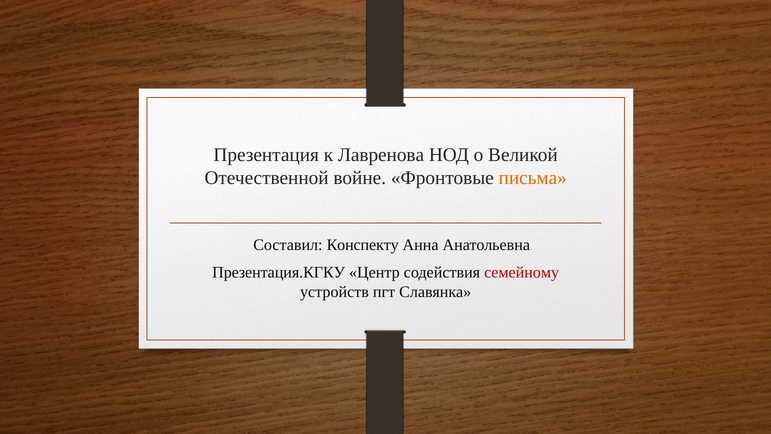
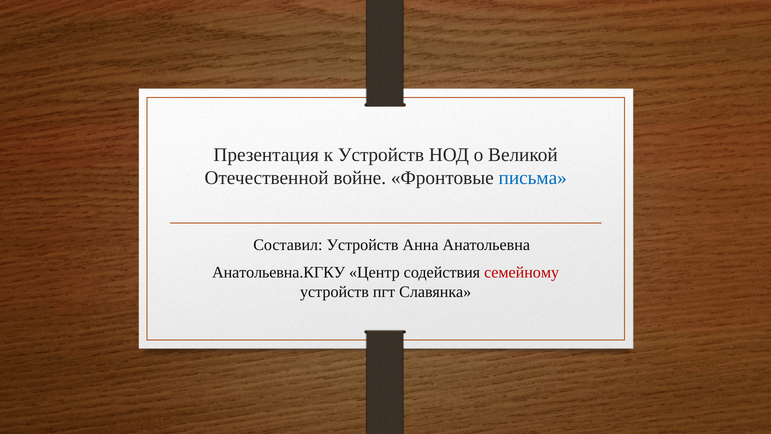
к Лавренова: Лавренова -> Устройств
письма colour: orange -> blue
Составил Конспекту: Конспекту -> Устройств
Презентация.КГКУ: Презентация.КГКУ -> Анатольевна.КГКУ
